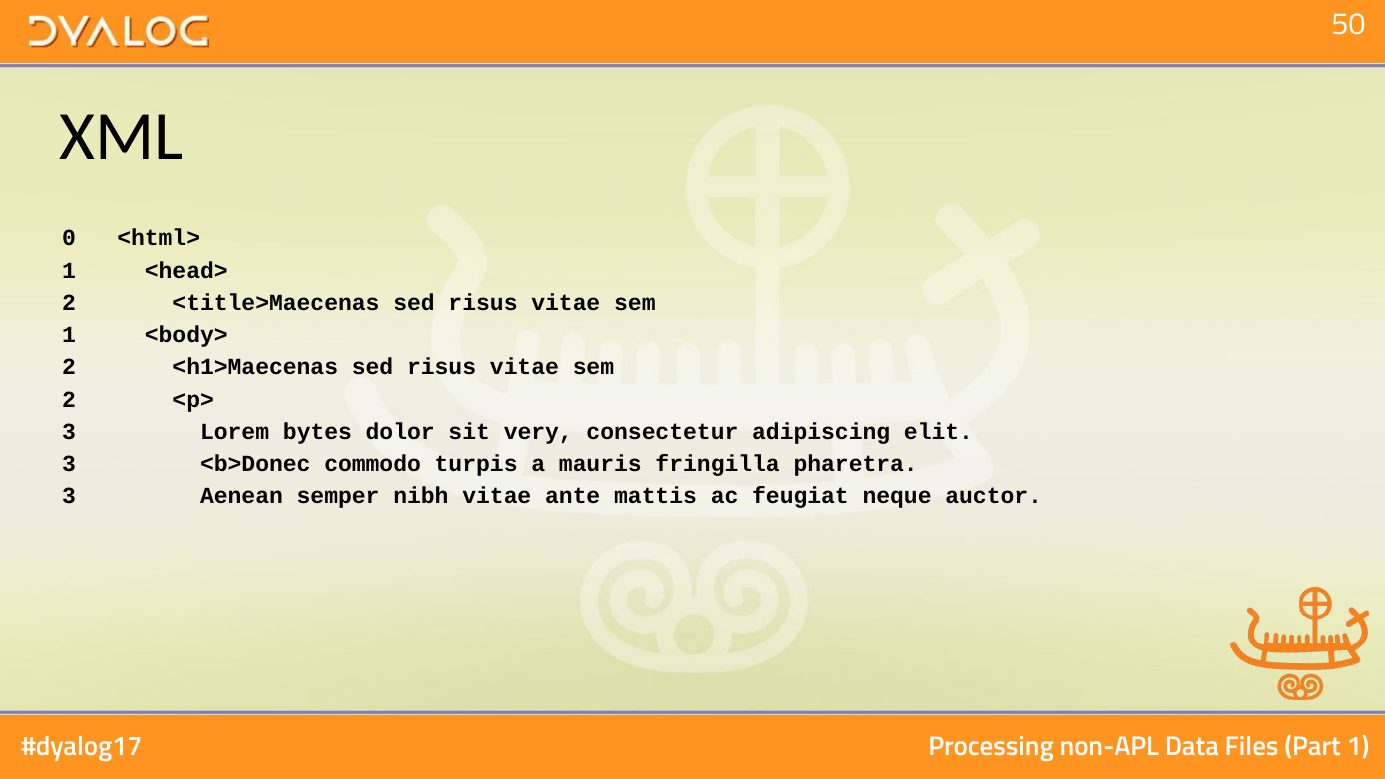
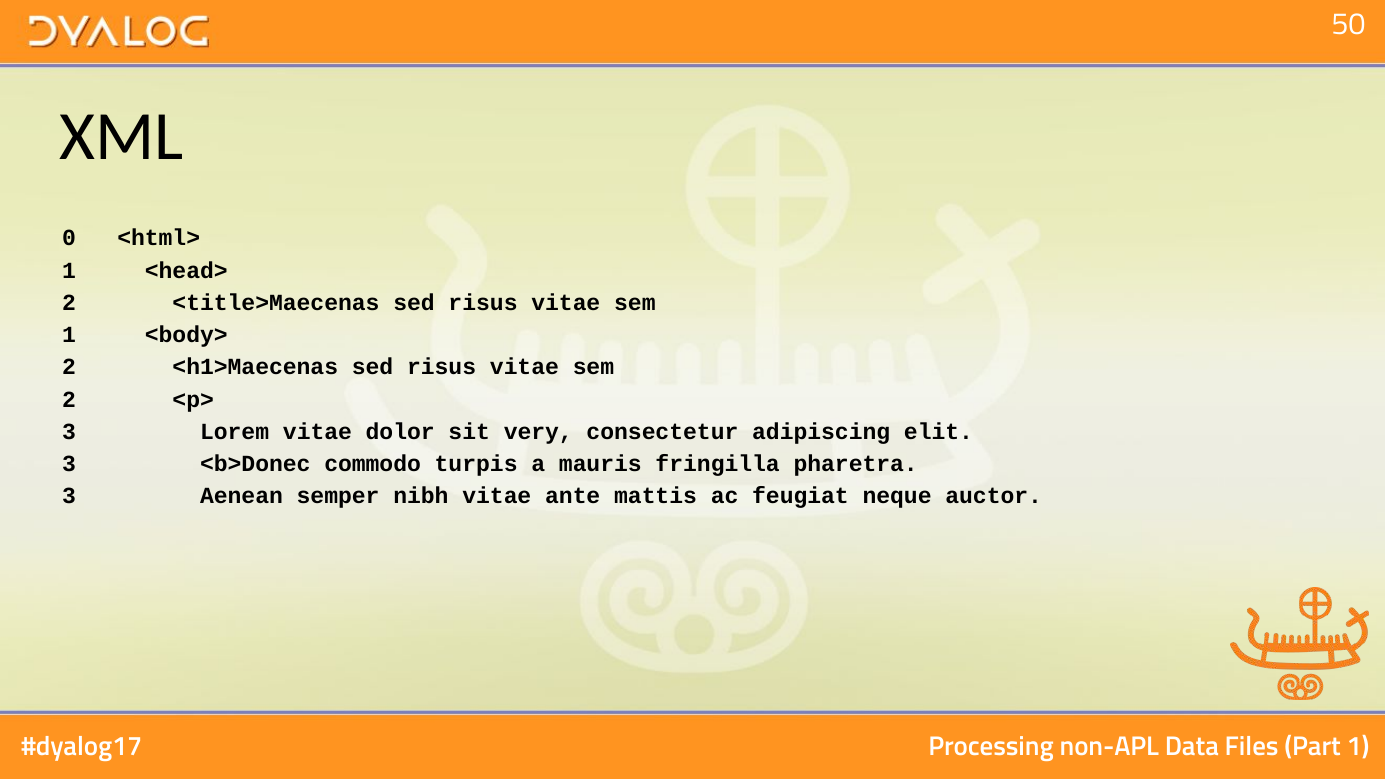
Lorem bytes: bytes -> vitae
